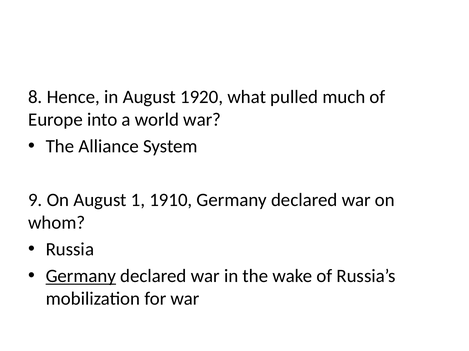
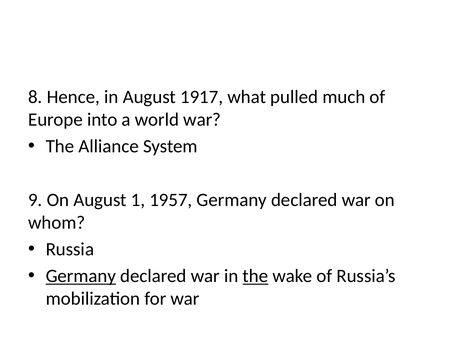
1920: 1920 -> 1917
1910: 1910 -> 1957
the at (255, 277) underline: none -> present
